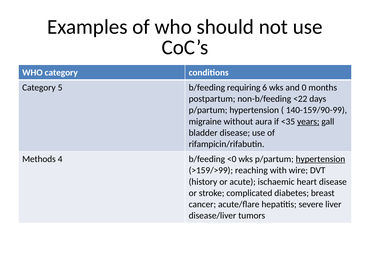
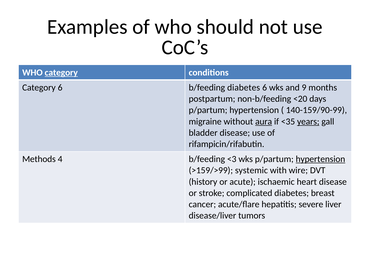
category at (61, 72) underline: none -> present
Category 5: 5 -> 6
b/feeding requiring: requiring -> diabetes
0: 0 -> 9
<22: <22 -> <20
aura underline: none -> present
<0: <0 -> <3
reaching: reaching -> systemic
